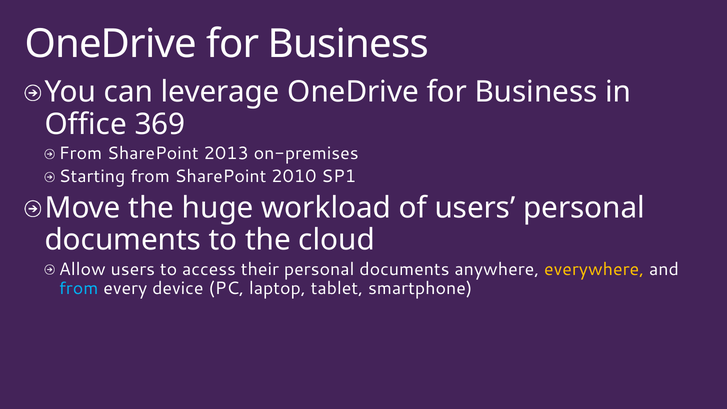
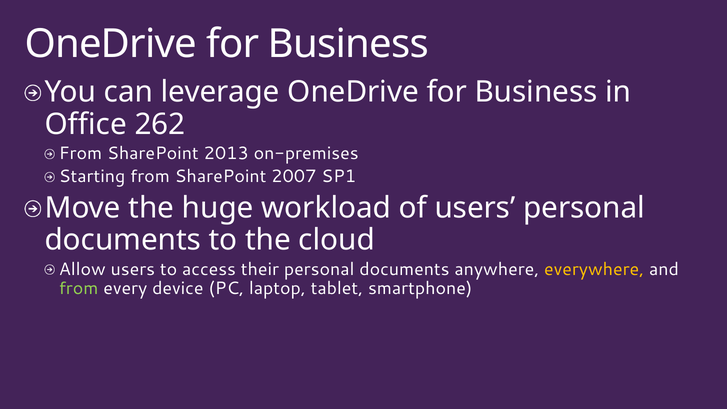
369: 369 -> 262
2010: 2010 -> 2007
from at (79, 288) colour: light blue -> light green
